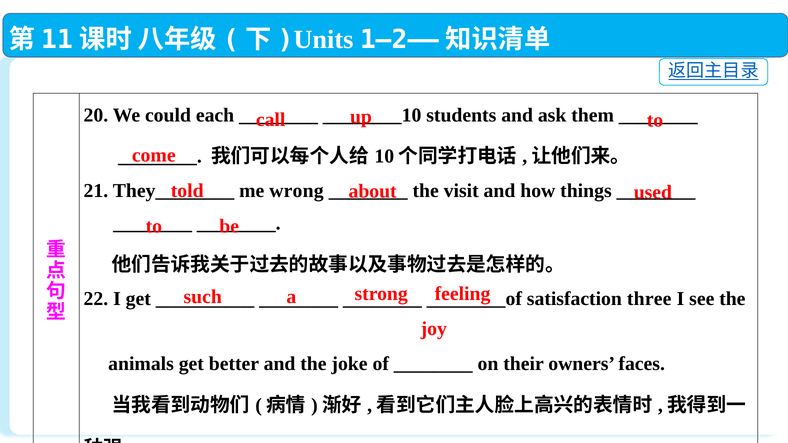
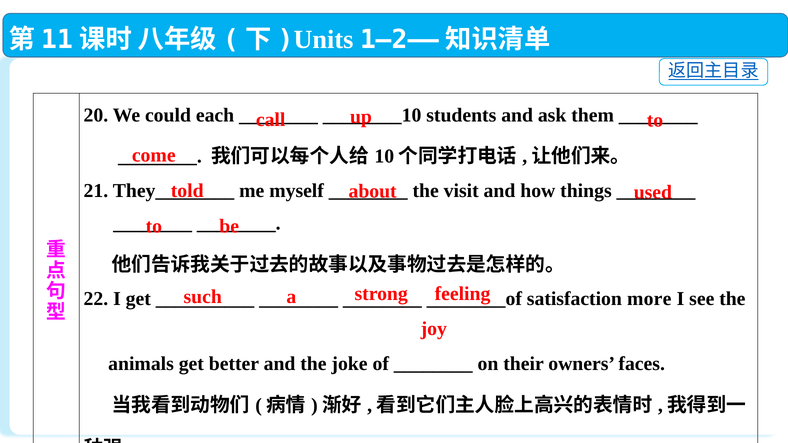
wrong: wrong -> myself
three: three -> more
